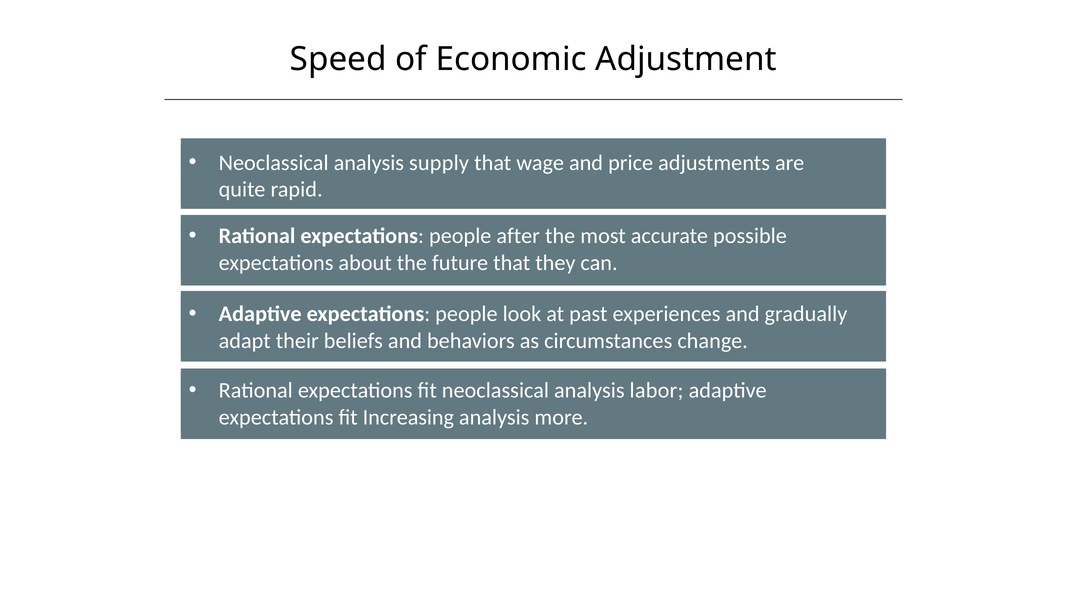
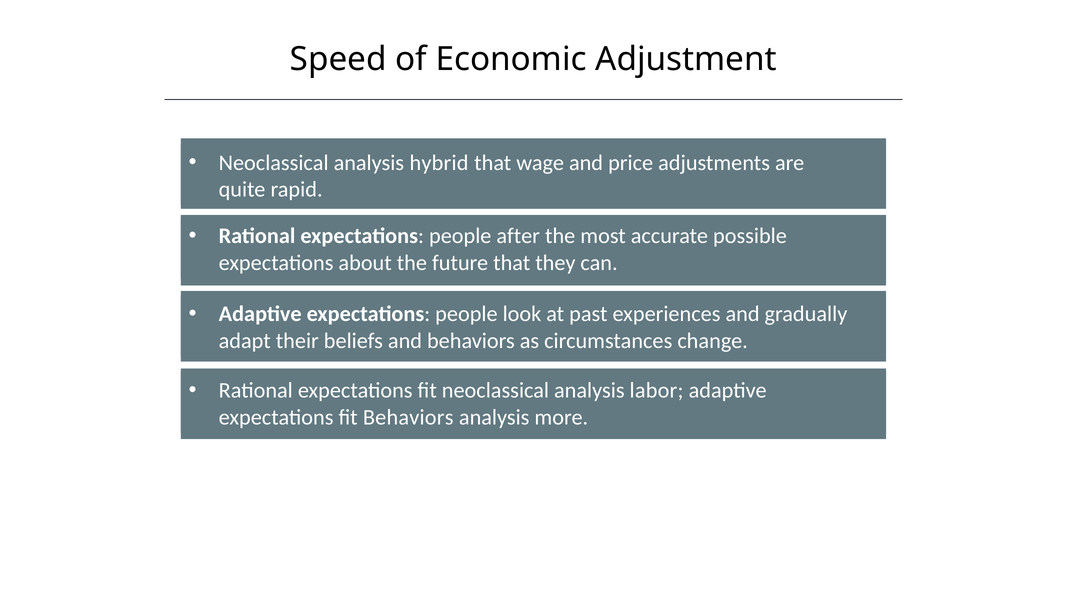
supply: supply -> hybrid
fit Increasing: Increasing -> Behaviors
